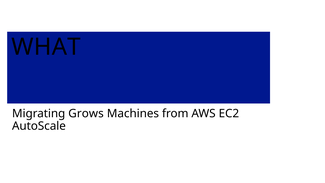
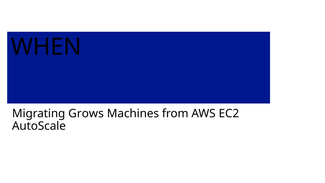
WHAT: WHAT -> WHEN
